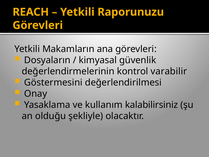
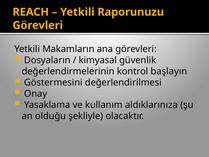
varabilir: varabilir -> başlayın
kalabilirsiniz: kalabilirsiniz -> aldıklarınıza
